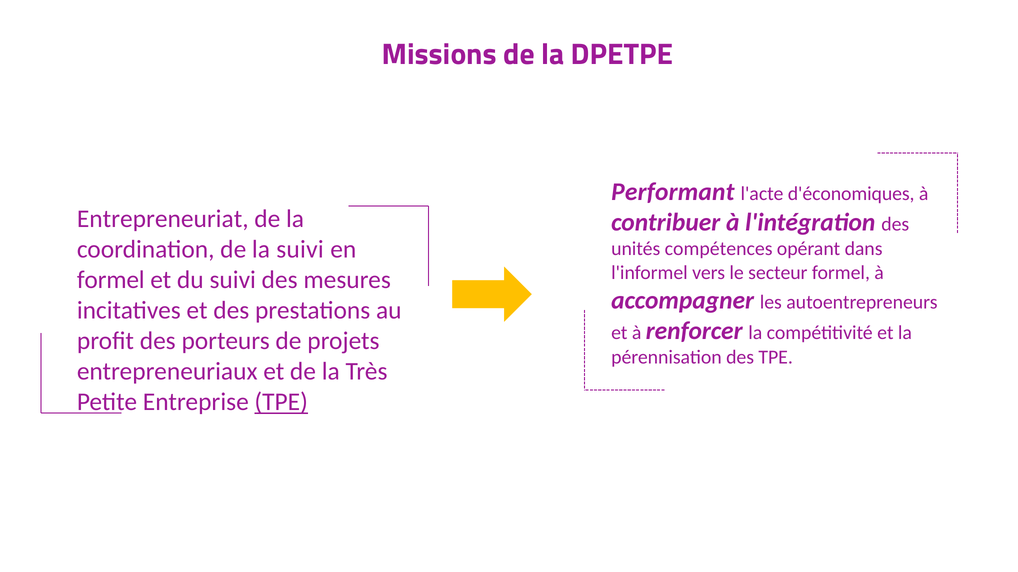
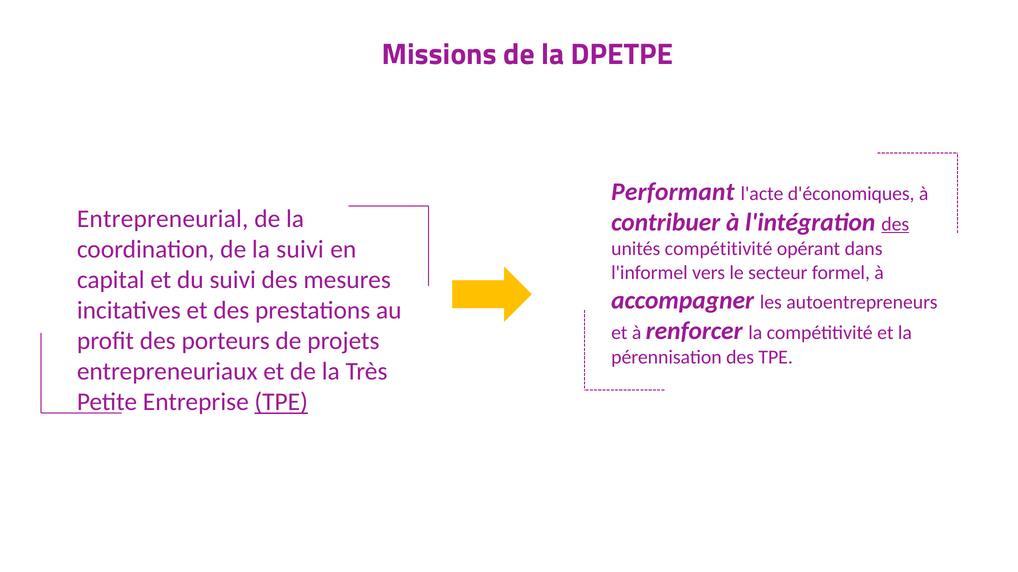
Entrepreneuriat: Entrepreneuriat -> Entrepreneurial
des at (895, 224) underline: none -> present
unités compétences: compétences -> compétitivité
formel at (111, 280): formel -> capital
